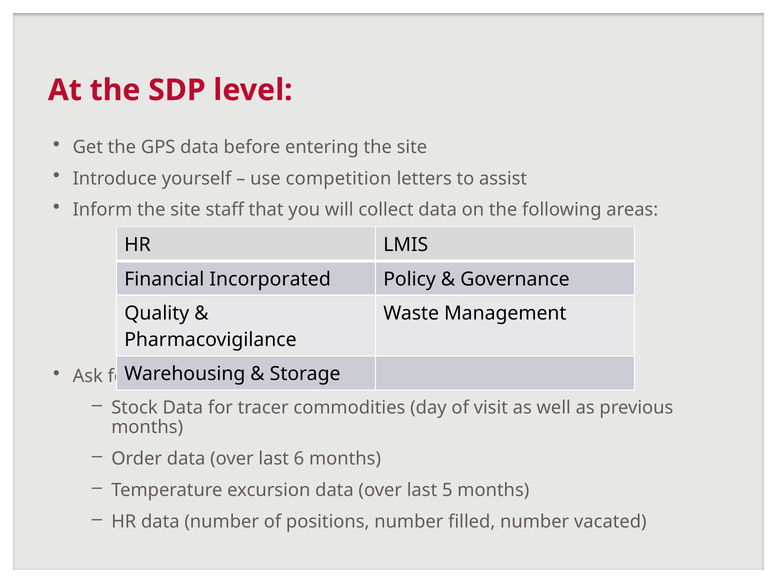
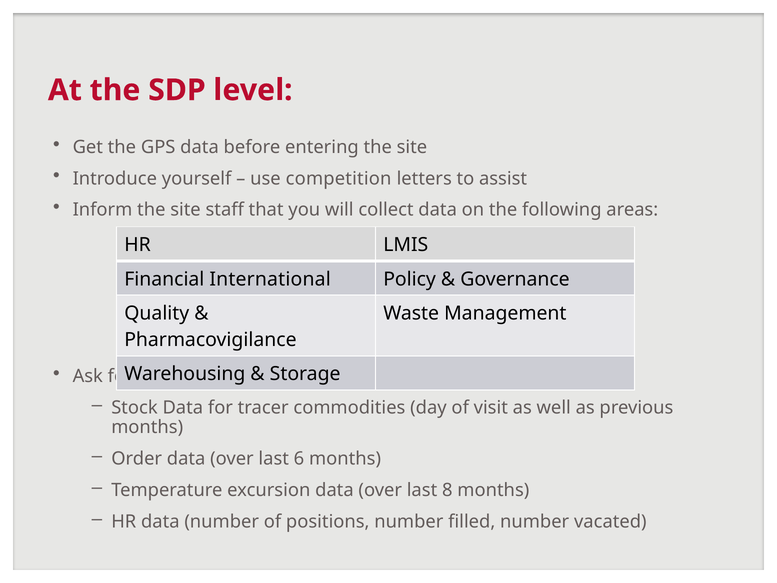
Incorporated: Incorporated -> International
5: 5 -> 8
